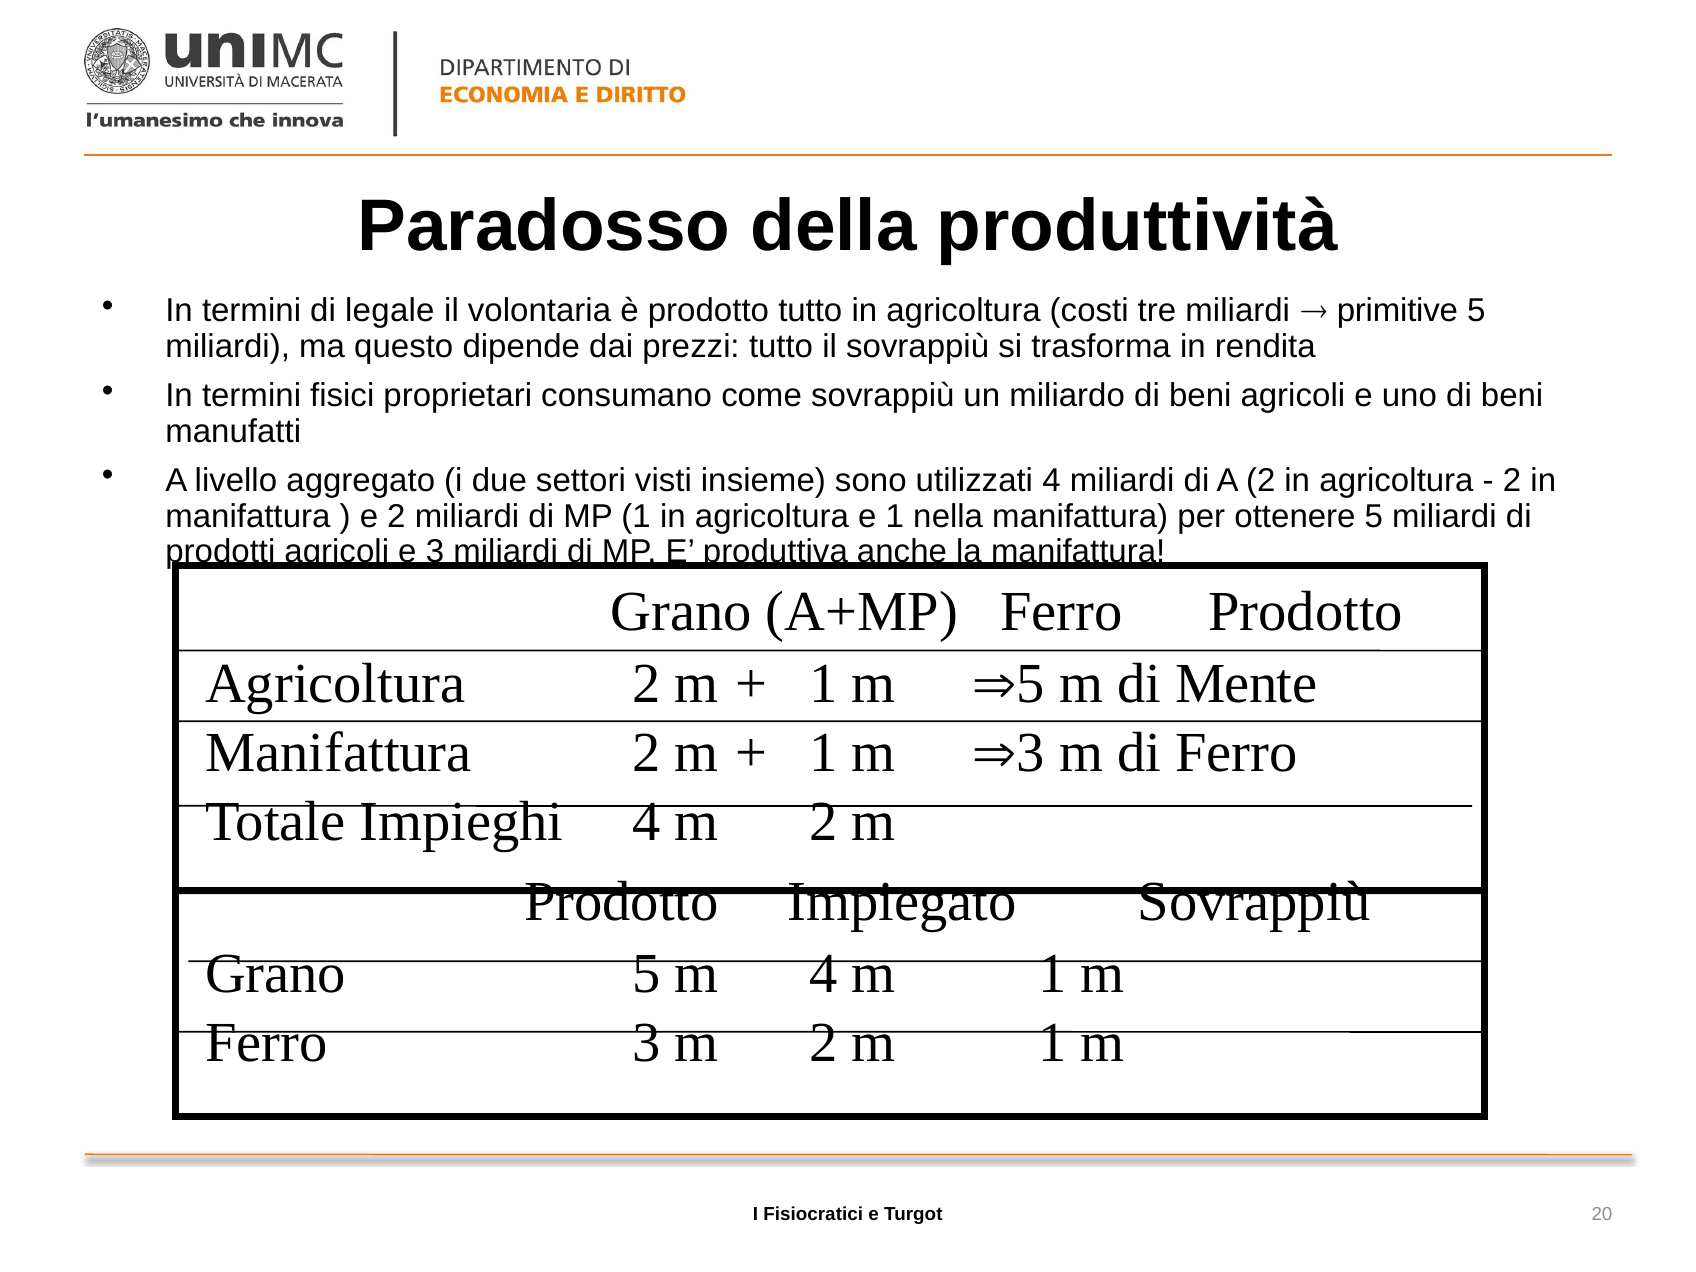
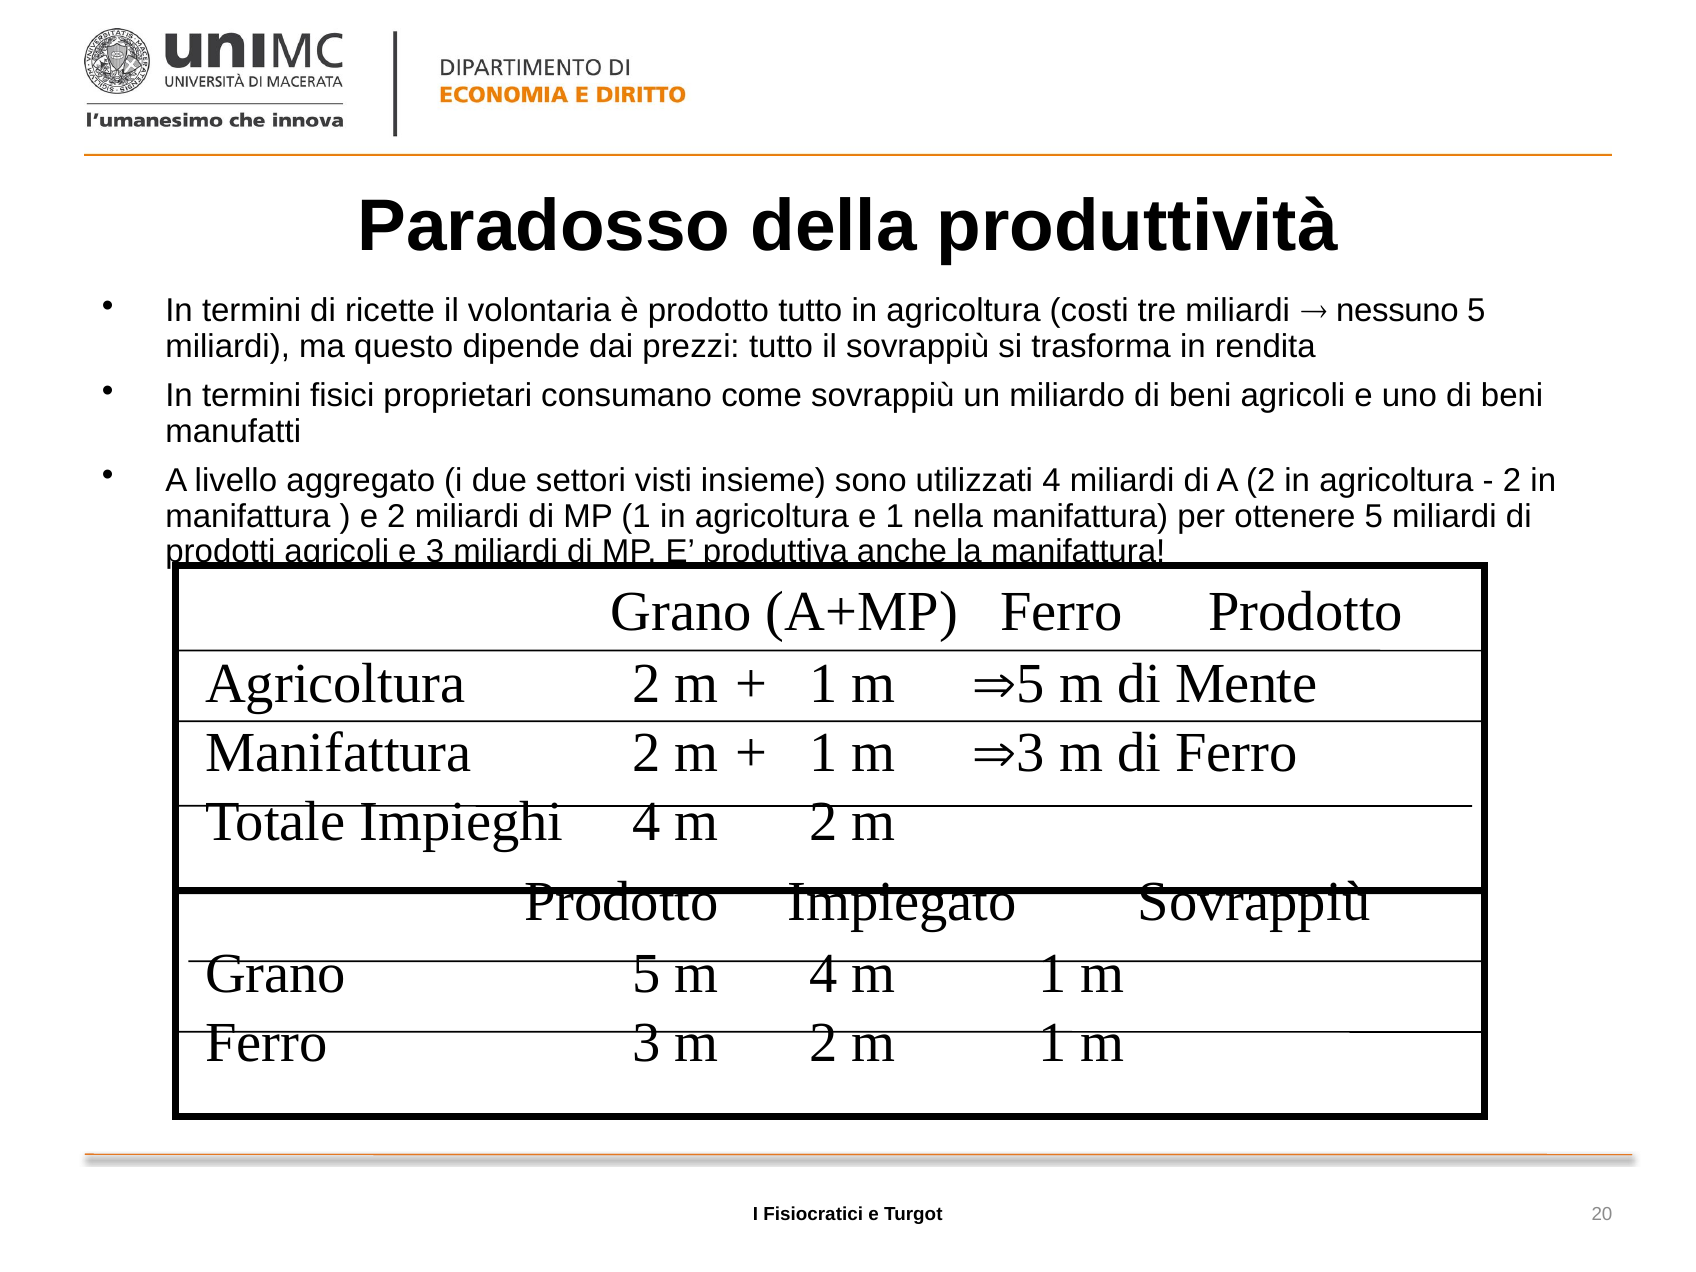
legale: legale -> ricette
primitive: primitive -> nessuno
